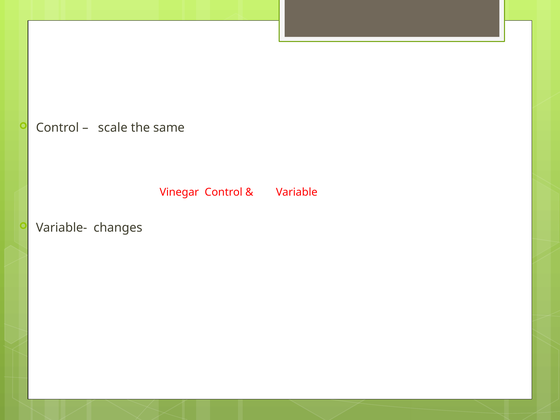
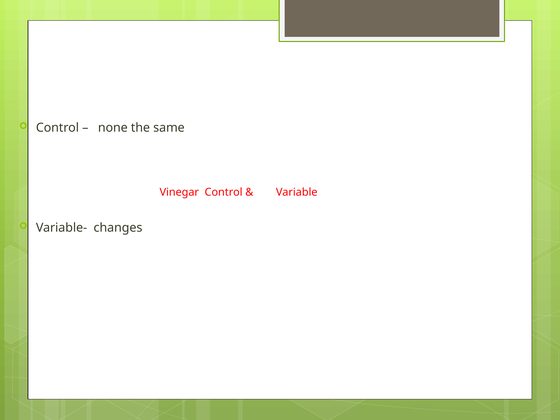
scale: scale -> none
